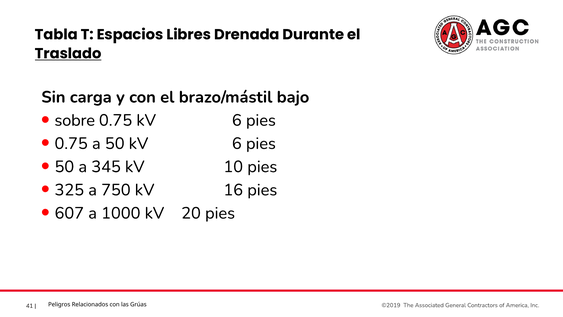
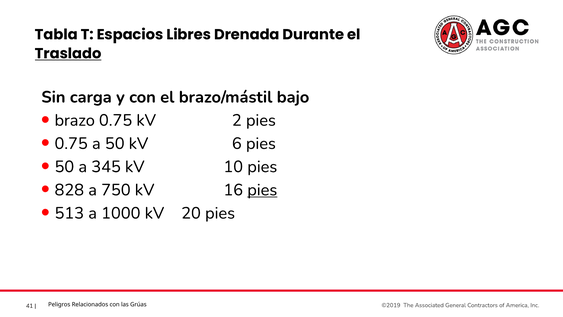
sobre: sobre -> brazo
0.75 kV 6: 6 -> 2
325: 325 -> 828
pies at (262, 190) underline: none -> present
607: 607 -> 513
